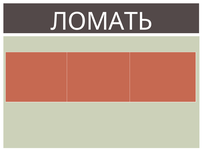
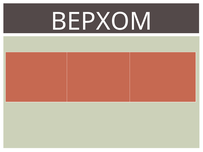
ЛОМАТЬ: ЛОМАТЬ -> ВЕРХОМ
